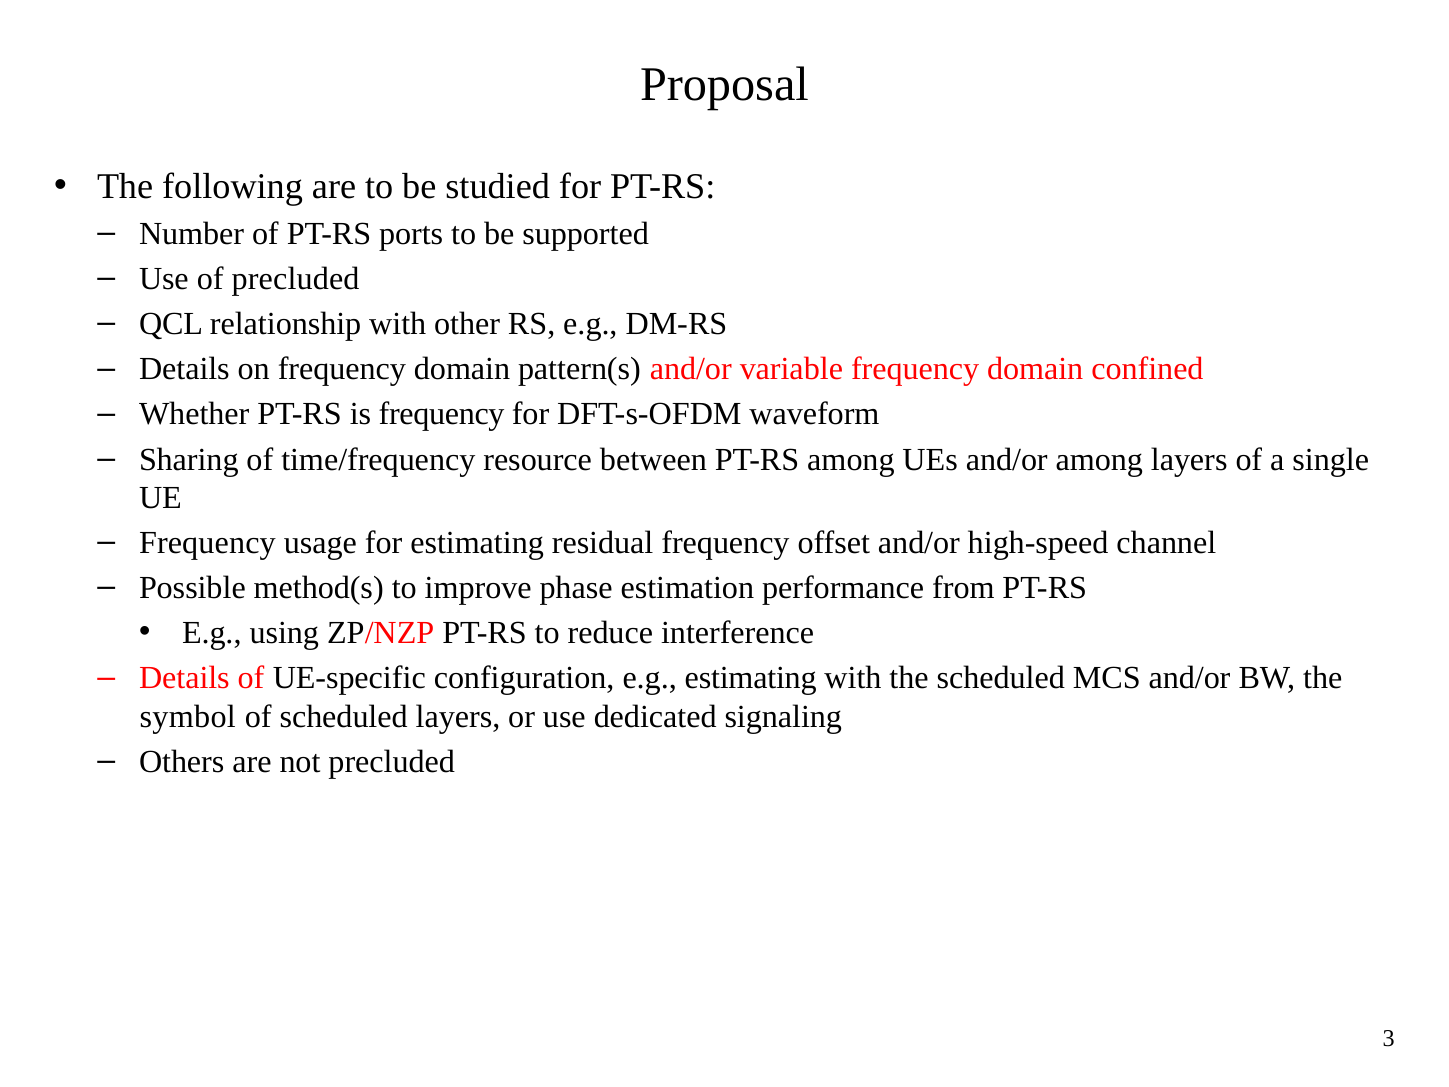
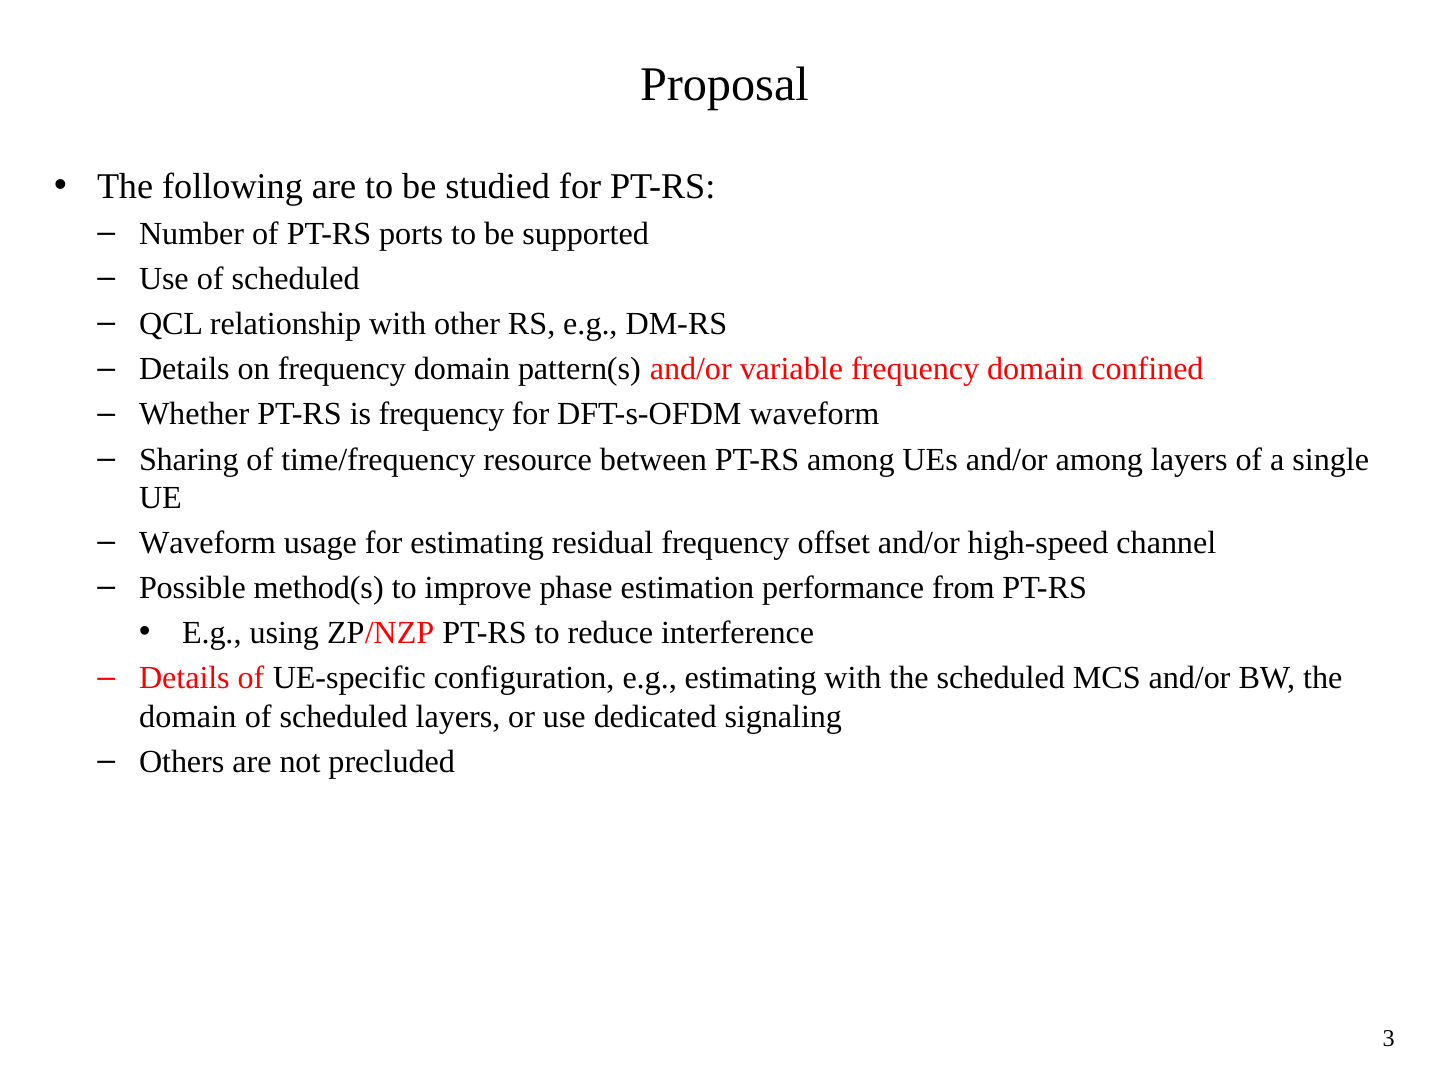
Use of precluded: precluded -> scheduled
Frequency at (207, 543): Frequency -> Waveform
symbol at (188, 717): symbol -> domain
